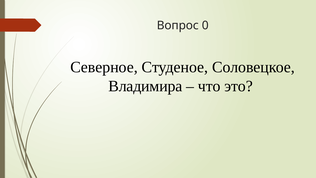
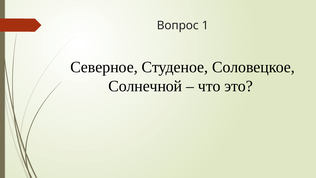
0: 0 -> 1
Владимира: Владимира -> Солнечной
